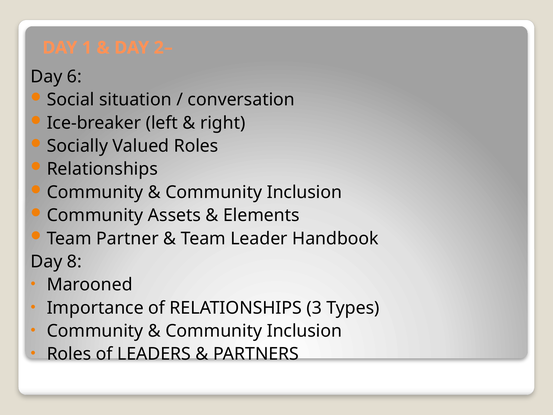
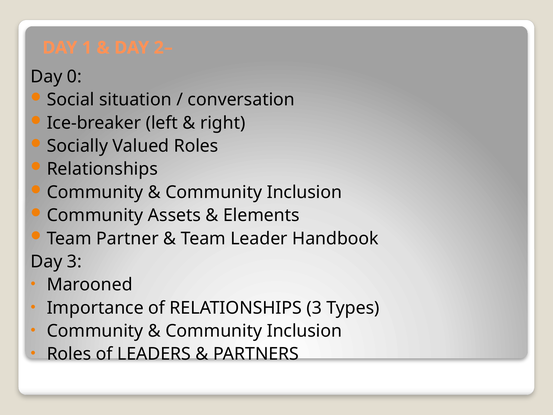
6: 6 -> 0
Day 8: 8 -> 3
